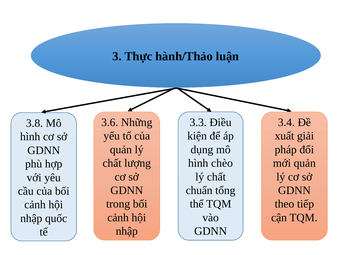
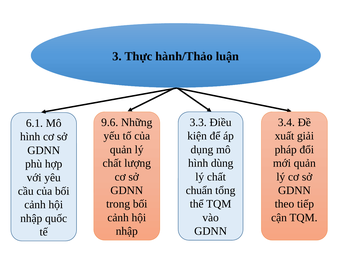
3.6: 3.6 -> 9.6
3.8: 3.8 -> 6.1
chèo: chèo -> dùng
